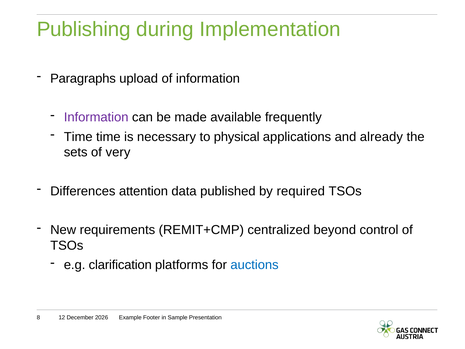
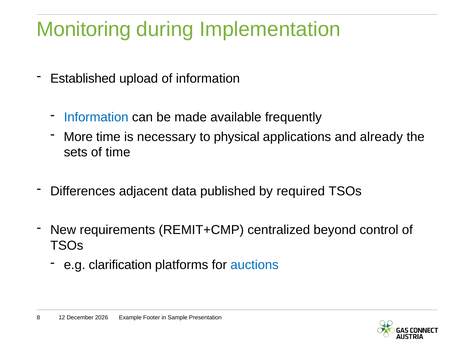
Publishing: Publishing -> Monitoring
Paragraphs: Paragraphs -> Established
Information at (96, 117) colour: purple -> blue
Time at (78, 137): Time -> More
of very: very -> time
attention: attention -> adjacent
